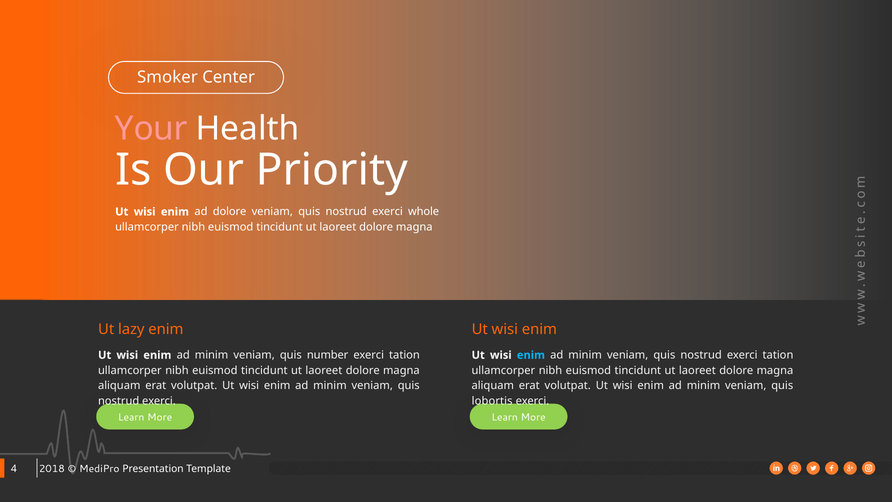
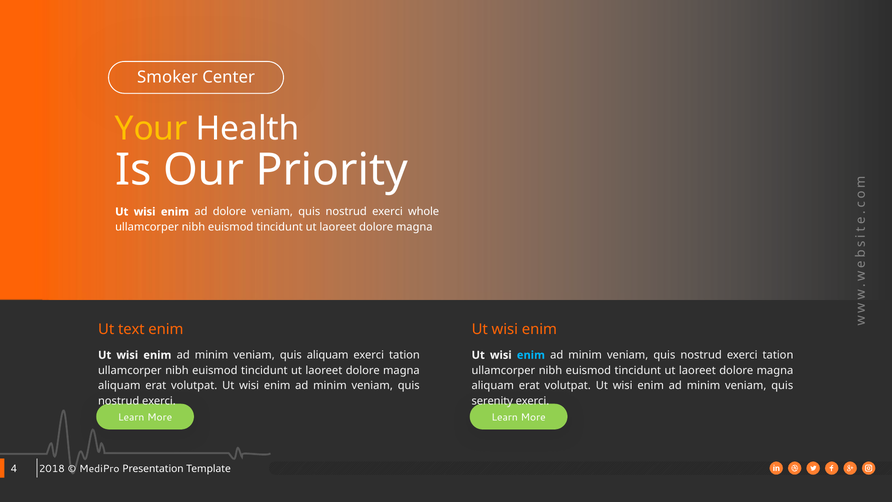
Your colour: pink -> yellow
lazy: lazy -> text
quis number: number -> aliquam
lobortis: lobortis -> serenity
